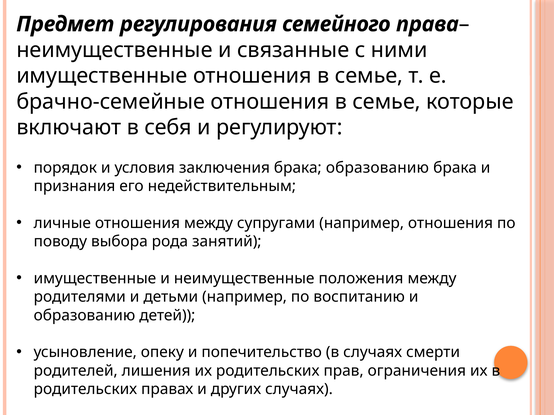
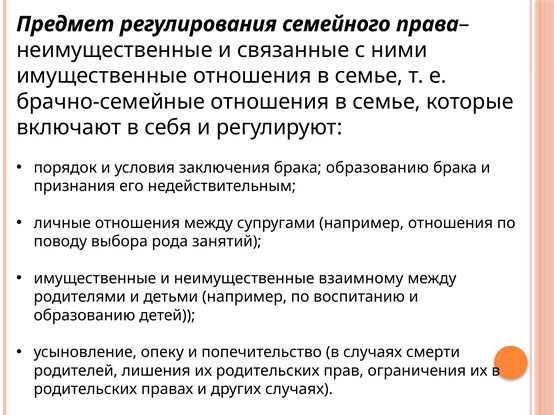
положения: положения -> взаимному
